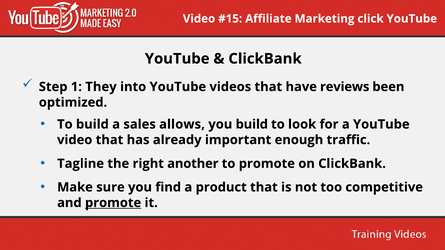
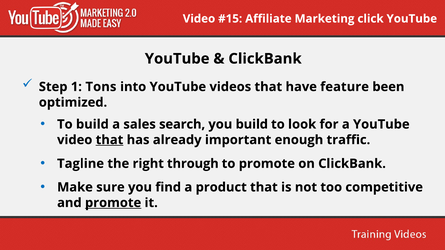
They: They -> Tons
reviews: reviews -> feature
allows: allows -> search
that at (110, 140) underline: none -> present
another: another -> through
